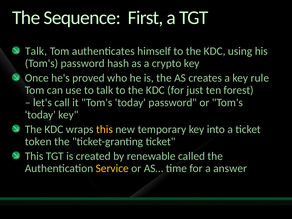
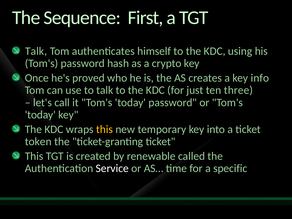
rule: rule -> info
forest: forest -> three
Service colour: yellow -> white
answer: answer -> specific
